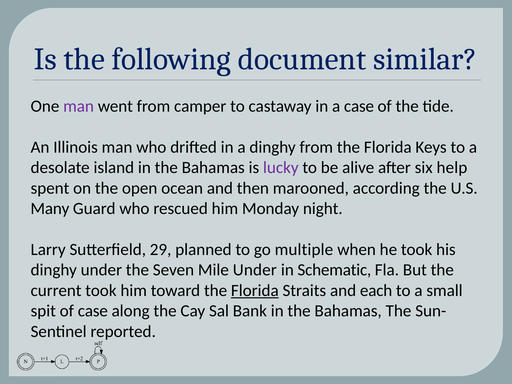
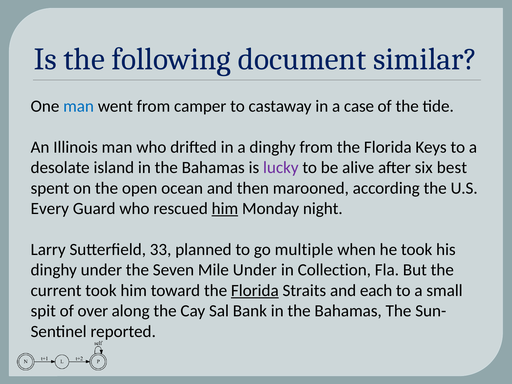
man at (79, 106) colour: purple -> blue
help: help -> best
Many: Many -> Every
him at (225, 209) underline: none -> present
29: 29 -> 33
Schematic: Schematic -> Collection
of case: case -> over
